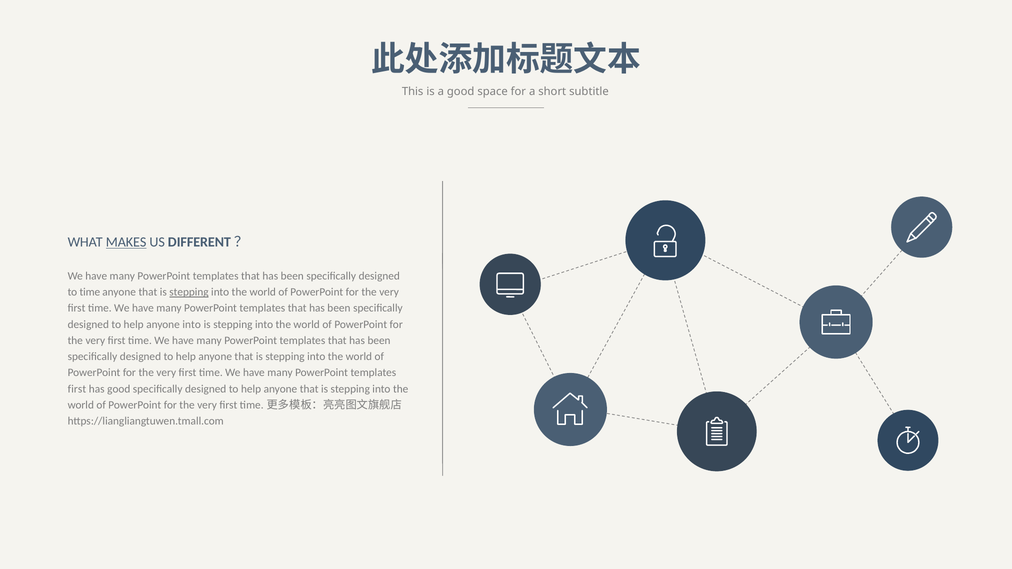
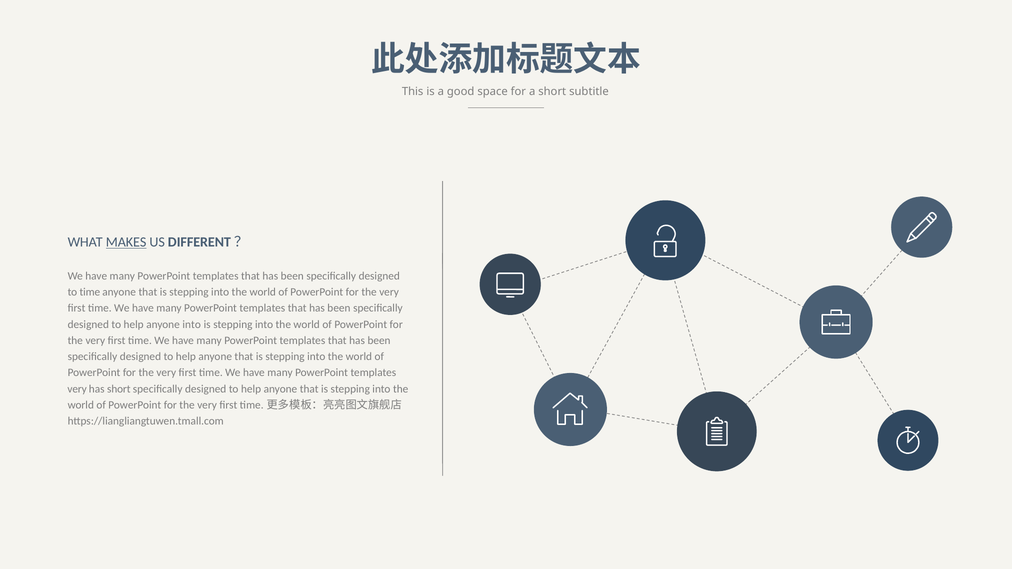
stepping at (189, 292) underline: present -> none
first at (77, 389): first -> very
has good: good -> short
